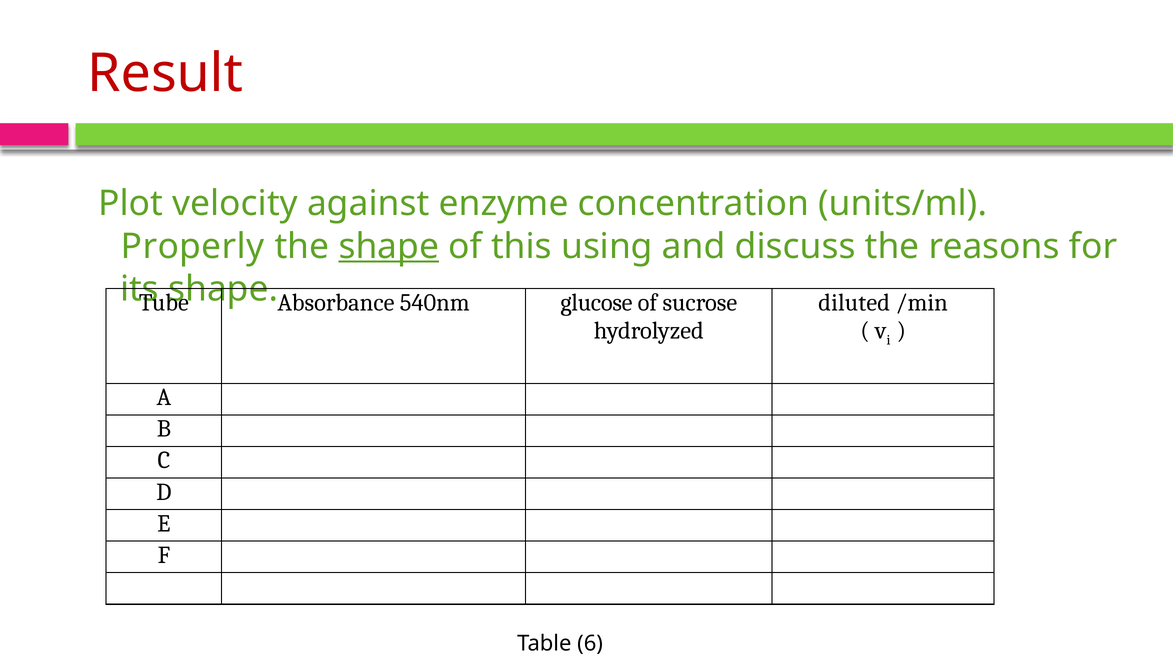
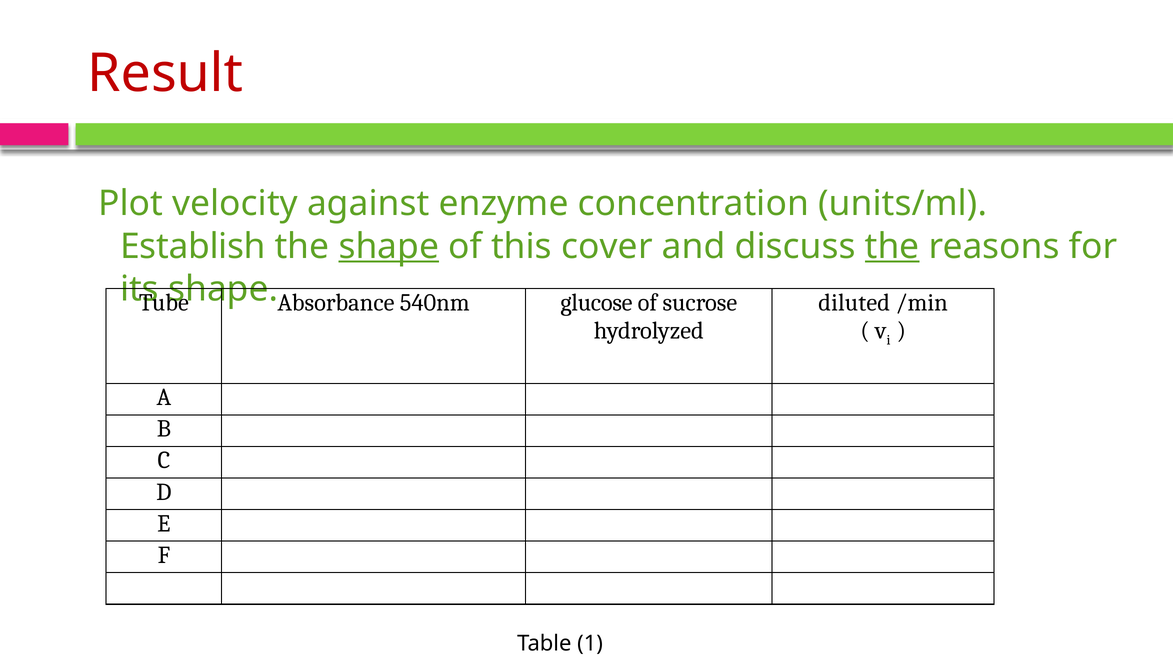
Properly: Properly -> Establish
using: using -> cover
the at (892, 246) underline: none -> present
6: 6 -> 1
